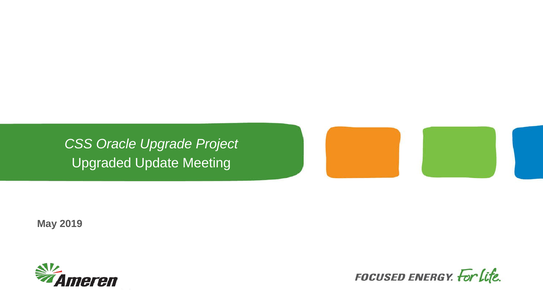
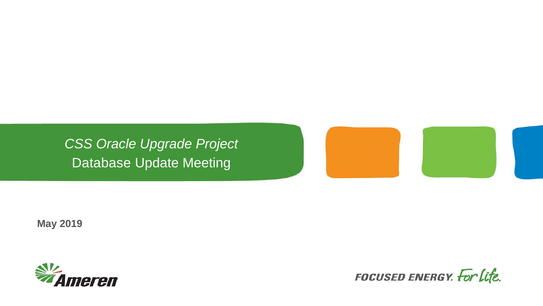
Upgraded: Upgraded -> Database
